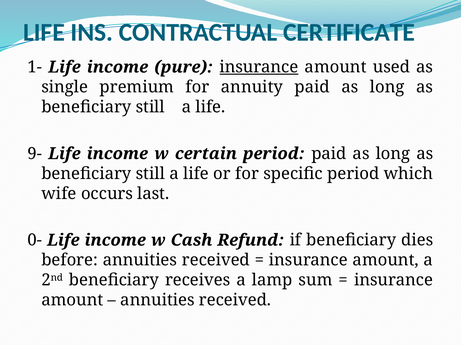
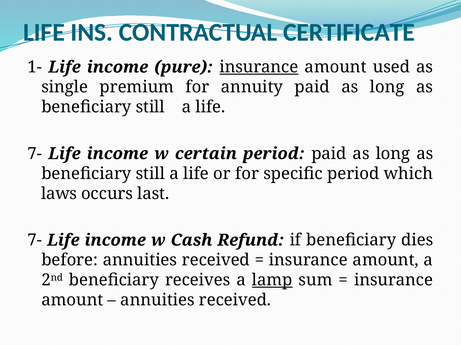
9- at (35, 154): 9- -> 7-
wife: wife -> laws
0- at (35, 241): 0- -> 7-
lamp underline: none -> present
